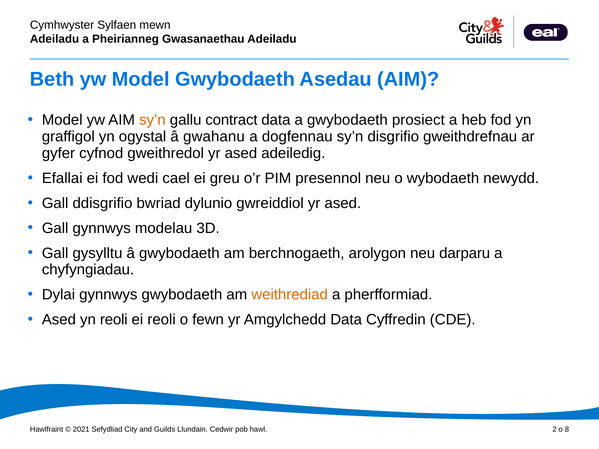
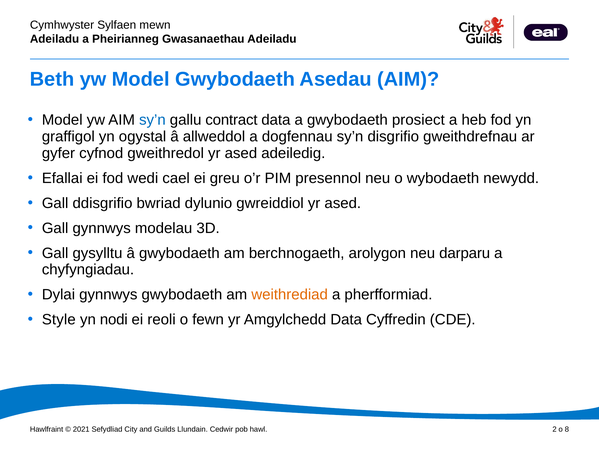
sy’n at (152, 120) colour: orange -> blue
gwahanu: gwahanu -> allweddol
Ased at (59, 320): Ased -> Style
yn reoli: reoli -> nodi
